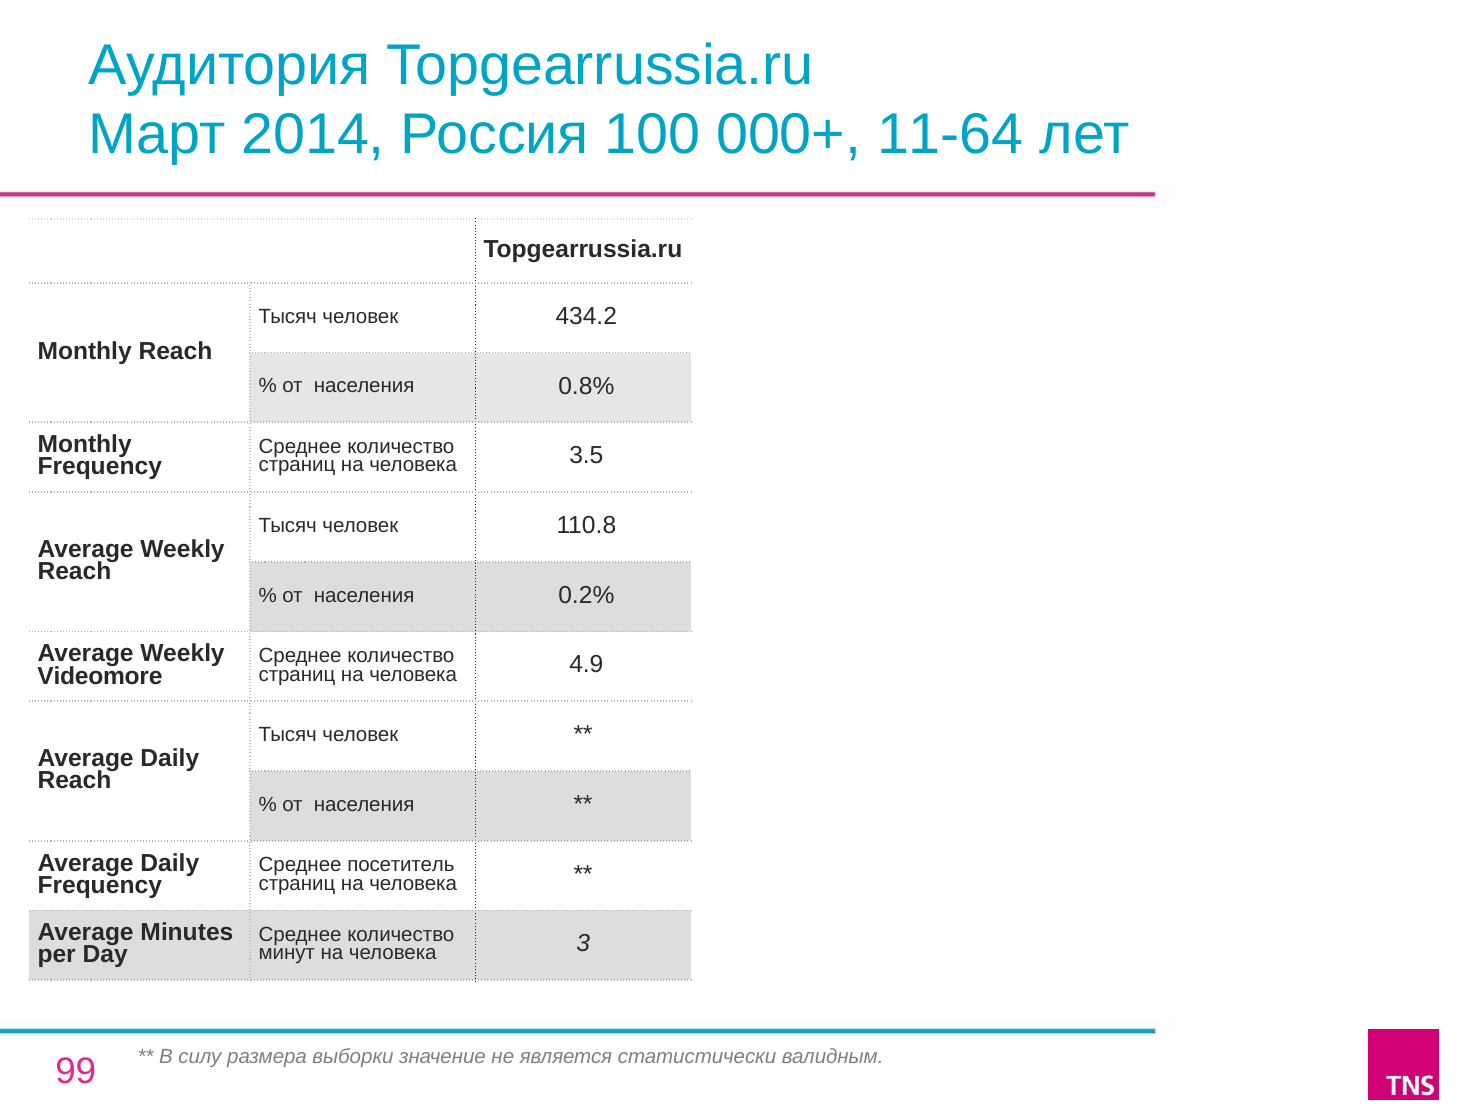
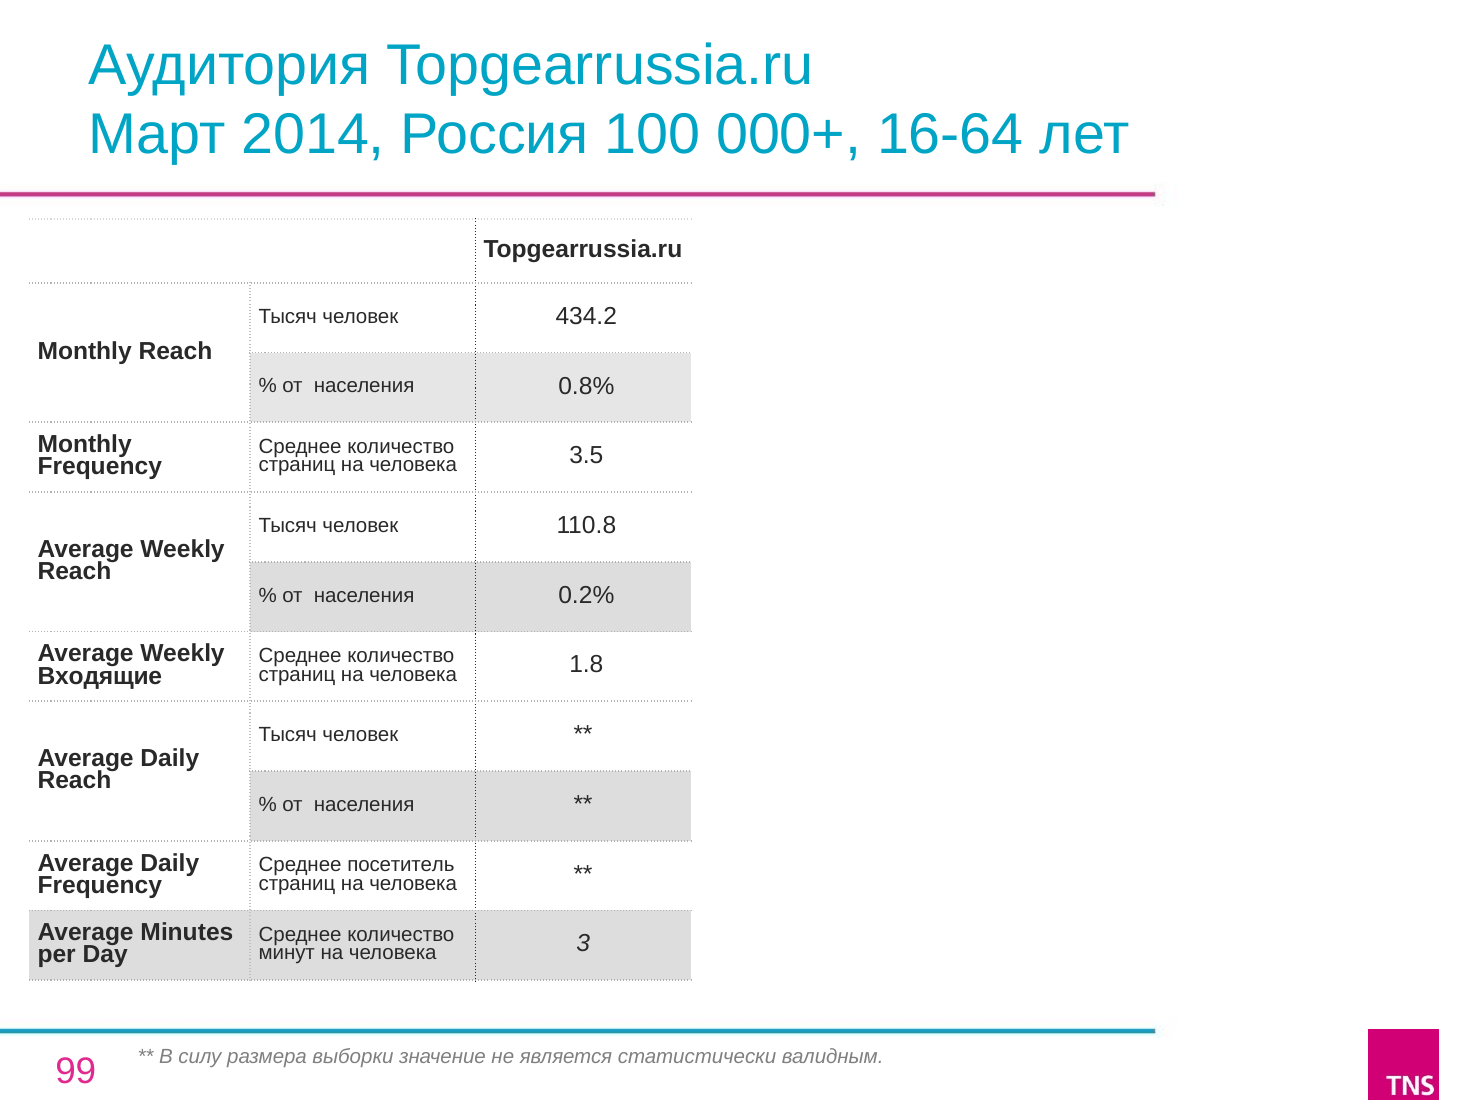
11-64: 11-64 -> 16-64
Videomore: Videomore -> Входящие
4.9: 4.9 -> 1.8
